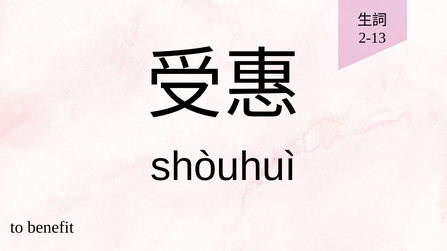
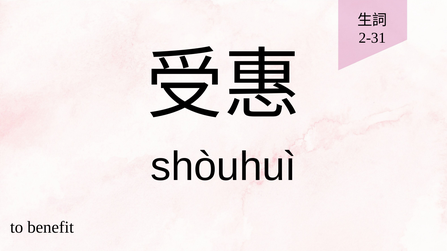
2-13: 2-13 -> 2-31
